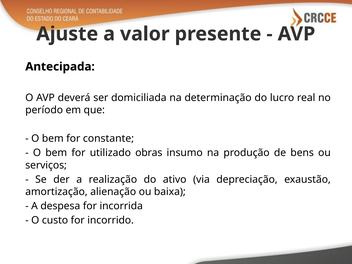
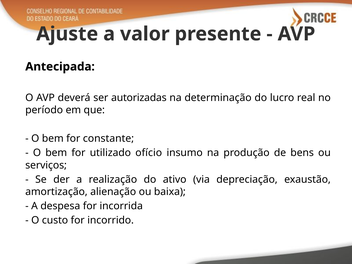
domiciliada: domiciliada -> autorizadas
obras: obras -> ofício
